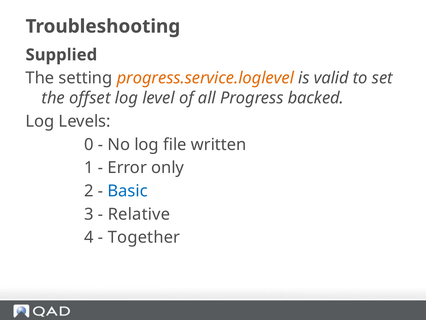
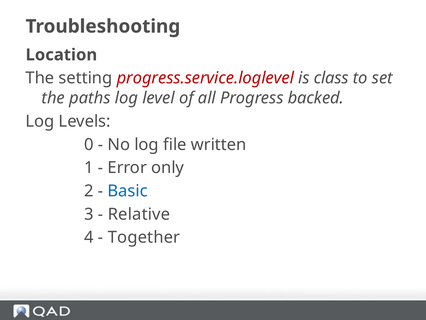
Supplied: Supplied -> Location
progress.service.loglevel colour: orange -> red
valid: valid -> class
offset: offset -> paths
